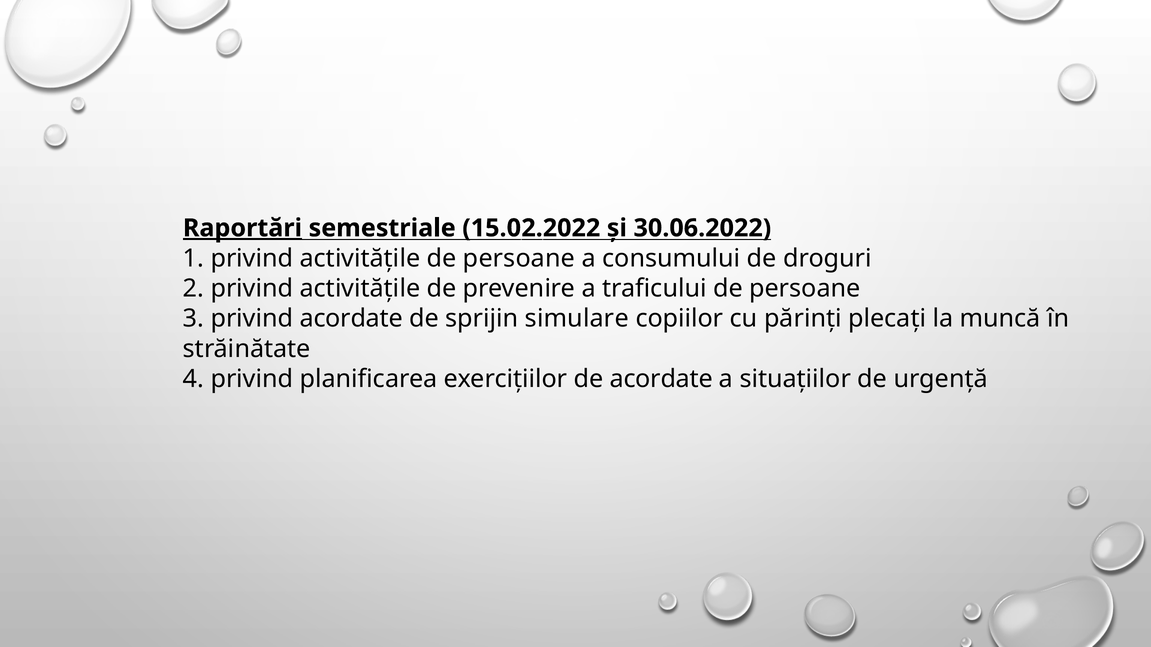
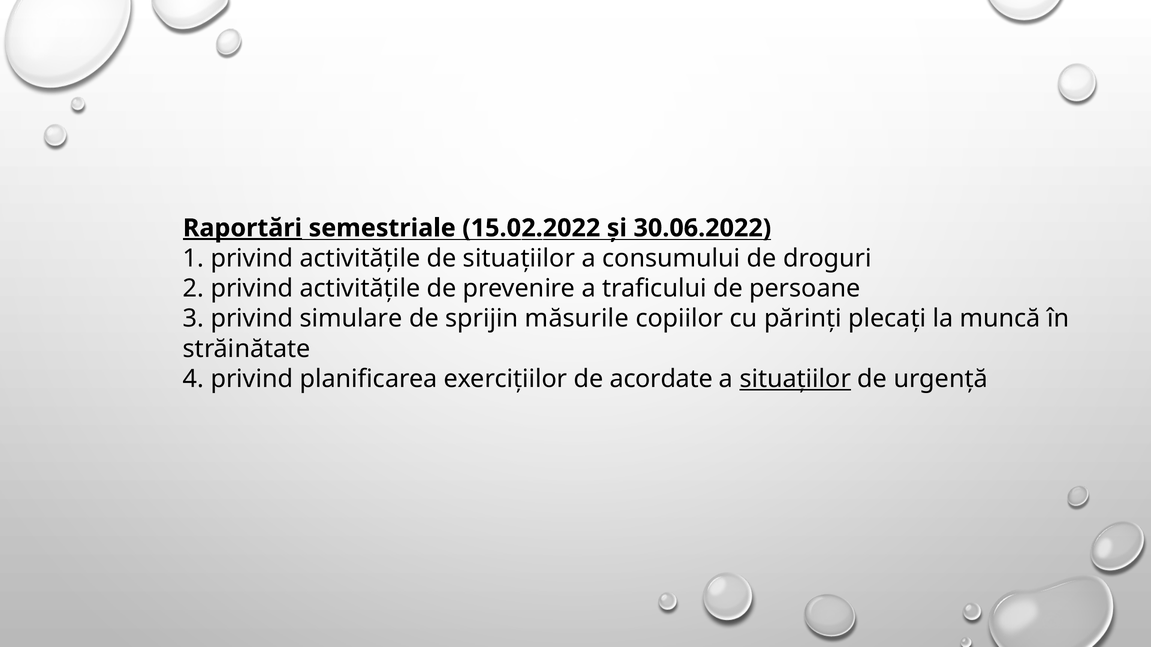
activitățile de persoane: persoane -> situațiilor
privind acordate: acordate -> simulare
simulare: simulare -> măsurile
situațiilor at (795, 379) underline: none -> present
